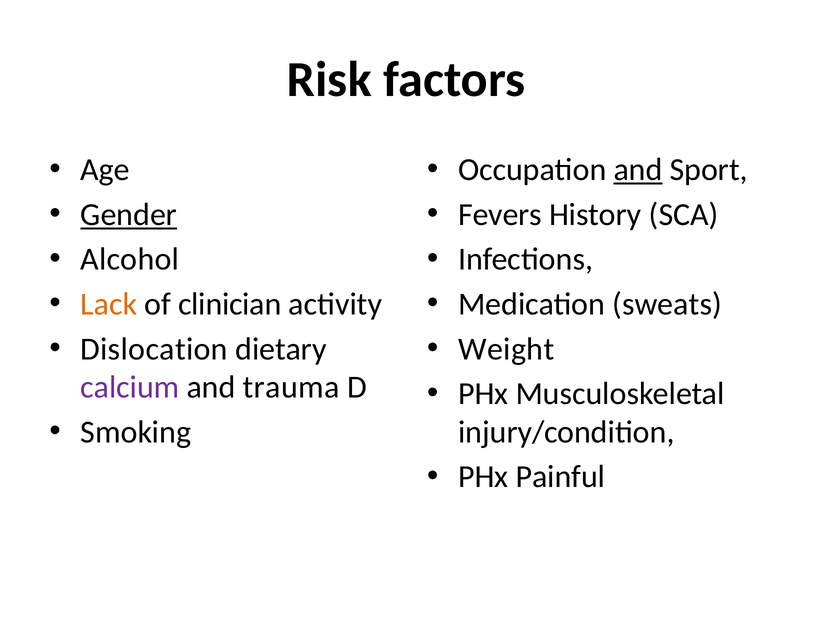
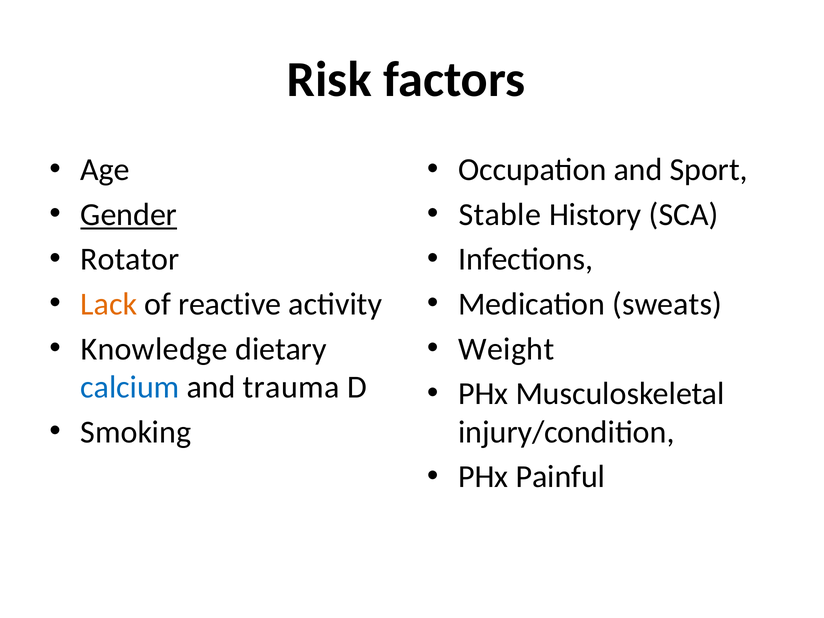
and at (638, 170) underline: present -> none
Fevers: Fevers -> Stable
Alcohol: Alcohol -> Rotator
clinician: clinician -> reactive
Dislocation: Dislocation -> Knowledge
calcium colour: purple -> blue
